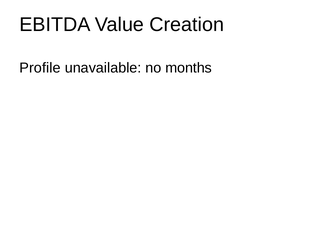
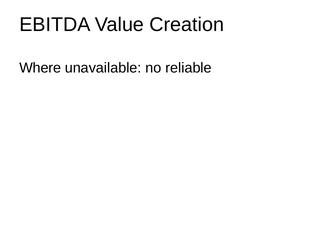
Profile: Profile -> Where
months: months -> reliable
